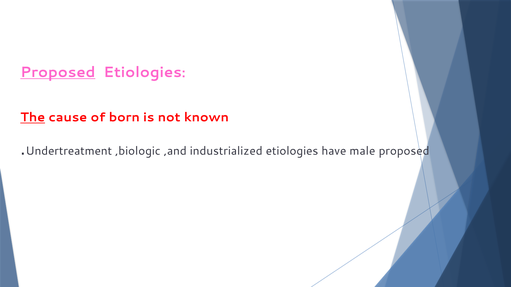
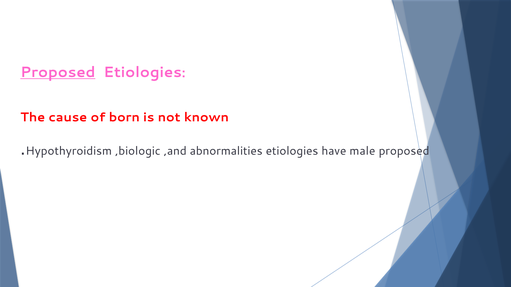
The underline: present -> none
Undertreatment: Undertreatment -> Hypothyroidism
industrialized: industrialized -> abnormalities
